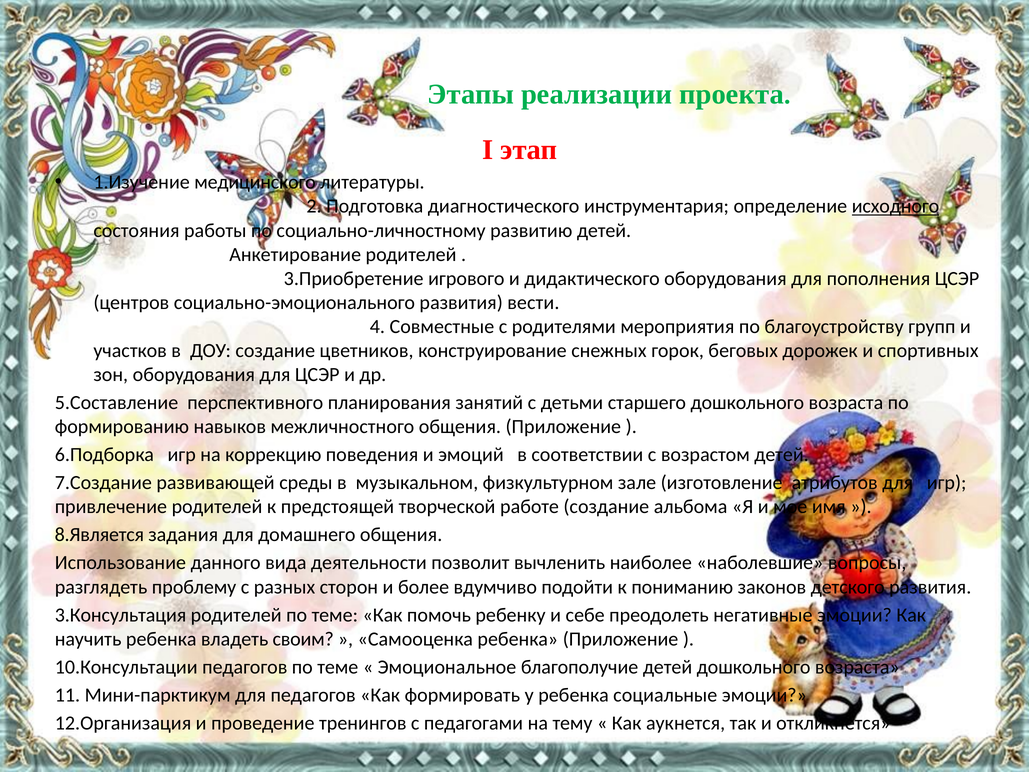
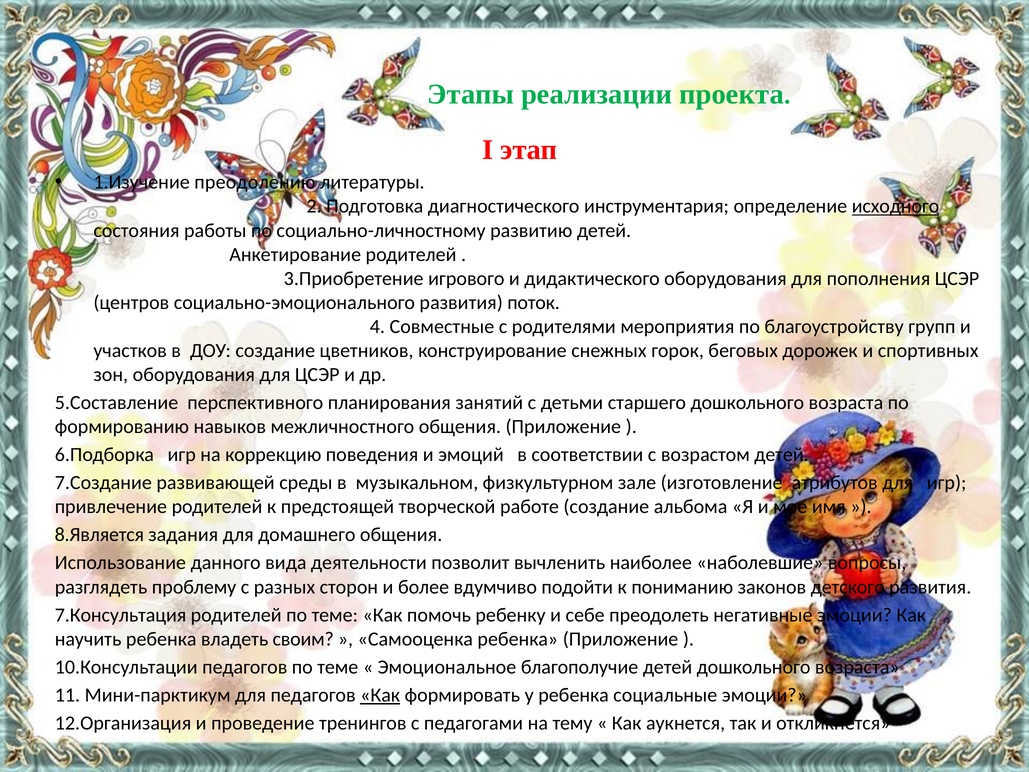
медицинского: медицинского -> преодолению
вести: вести -> поток
3.Консультация: 3.Консультация -> 7.Консультация
Как at (380, 695) underline: none -> present
